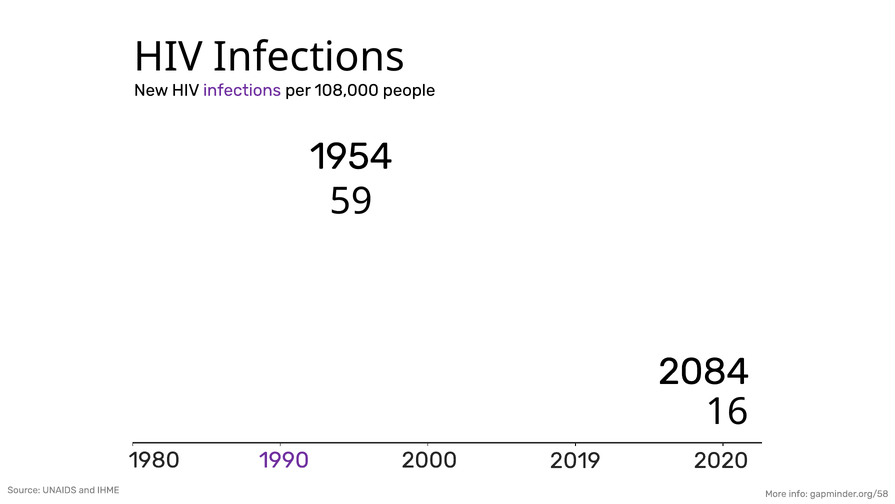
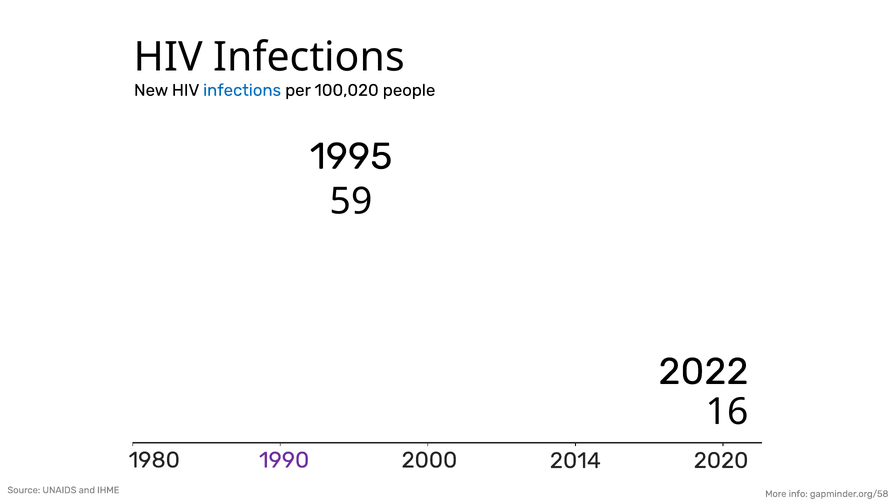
infections at (242, 90) colour: purple -> blue
108,000: 108,000 -> 100,020
1954: 1954 -> 1995
2084: 2084 -> 2022
2019: 2019 -> 2014
